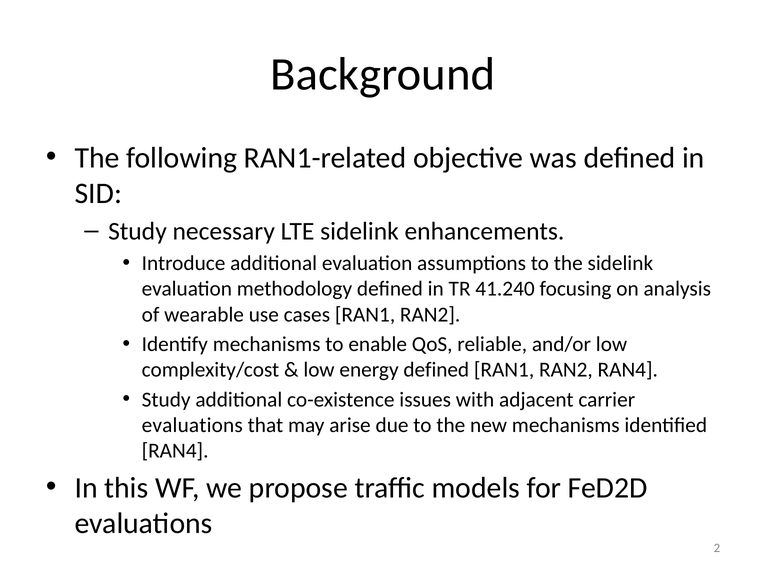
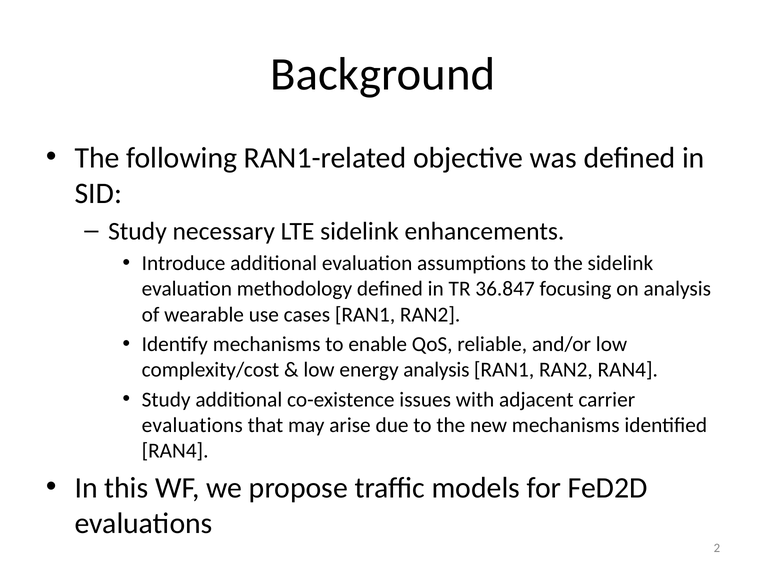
41.240: 41.240 -> 36.847
energy defined: defined -> analysis
